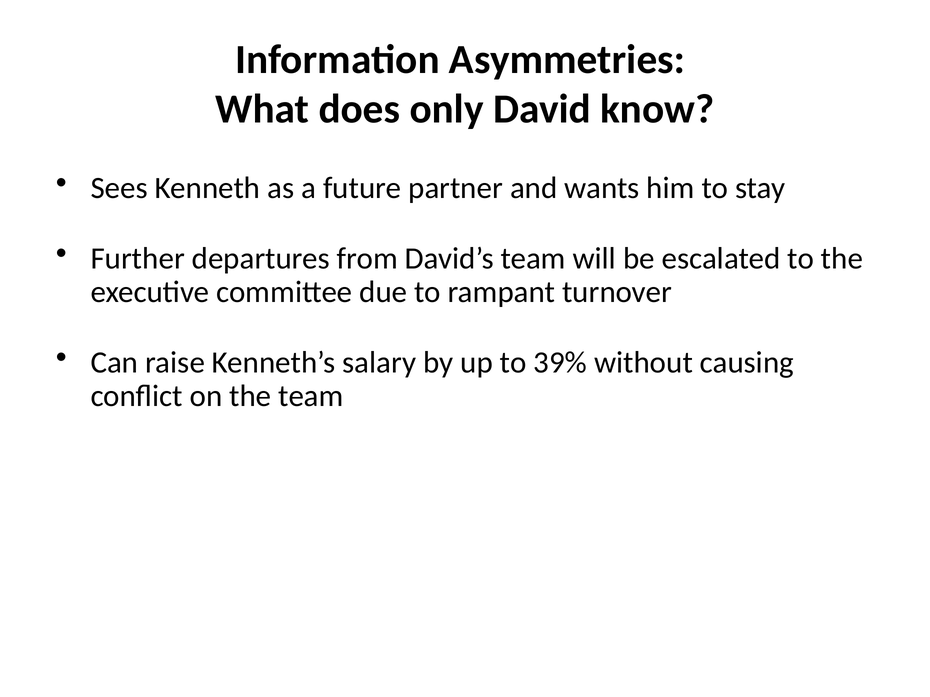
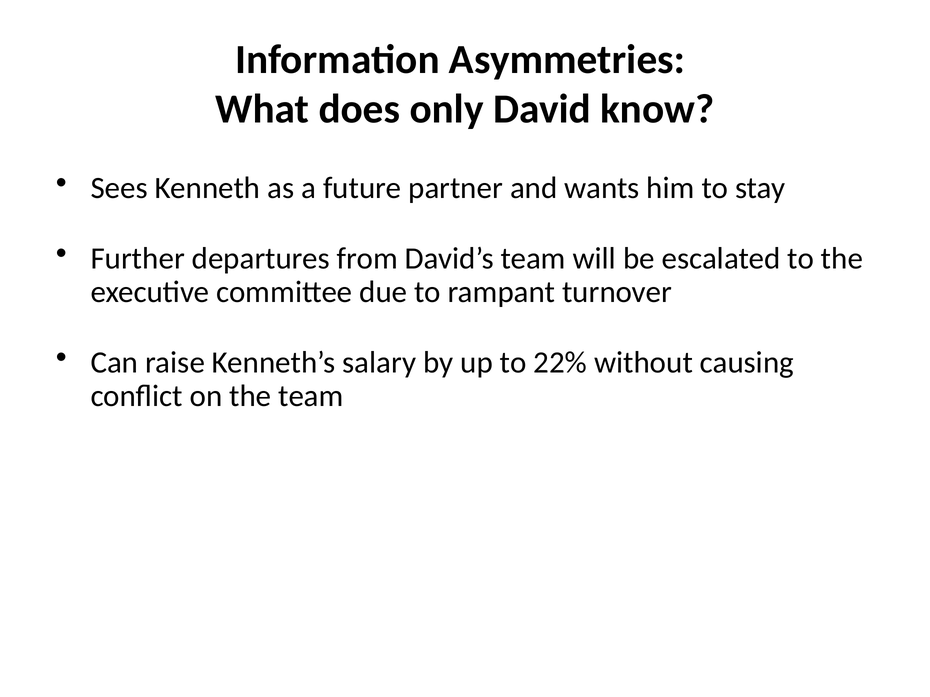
39%: 39% -> 22%
